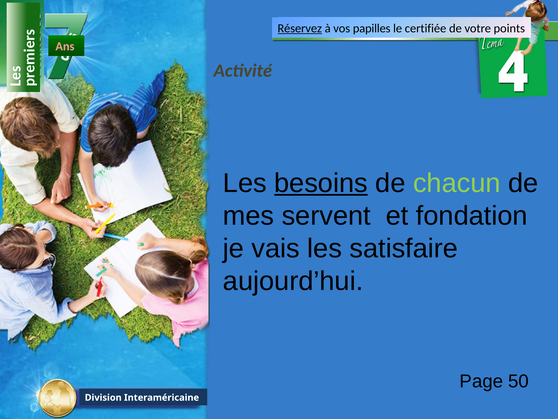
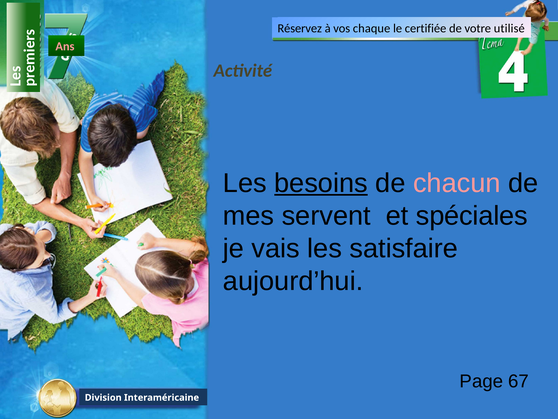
Réservez underline: present -> none
papilles: papilles -> chaque
points: points -> utilisé
chacun colour: light green -> pink
fondation: fondation -> spéciales
50: 50 -> 67
